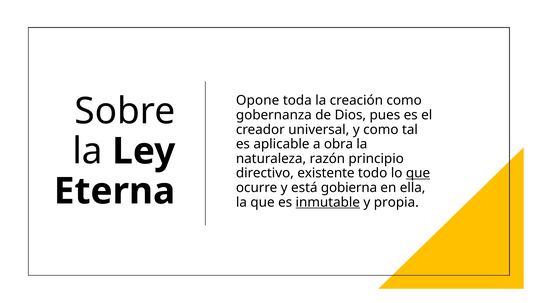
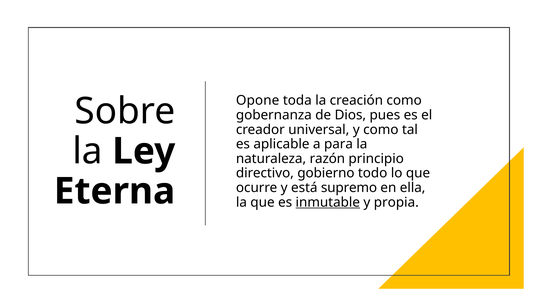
obra: obra -> para
existente: existente -> gobierno
que at (418, 173) underline: present -> none
gobierna: gobierna -> supremo
